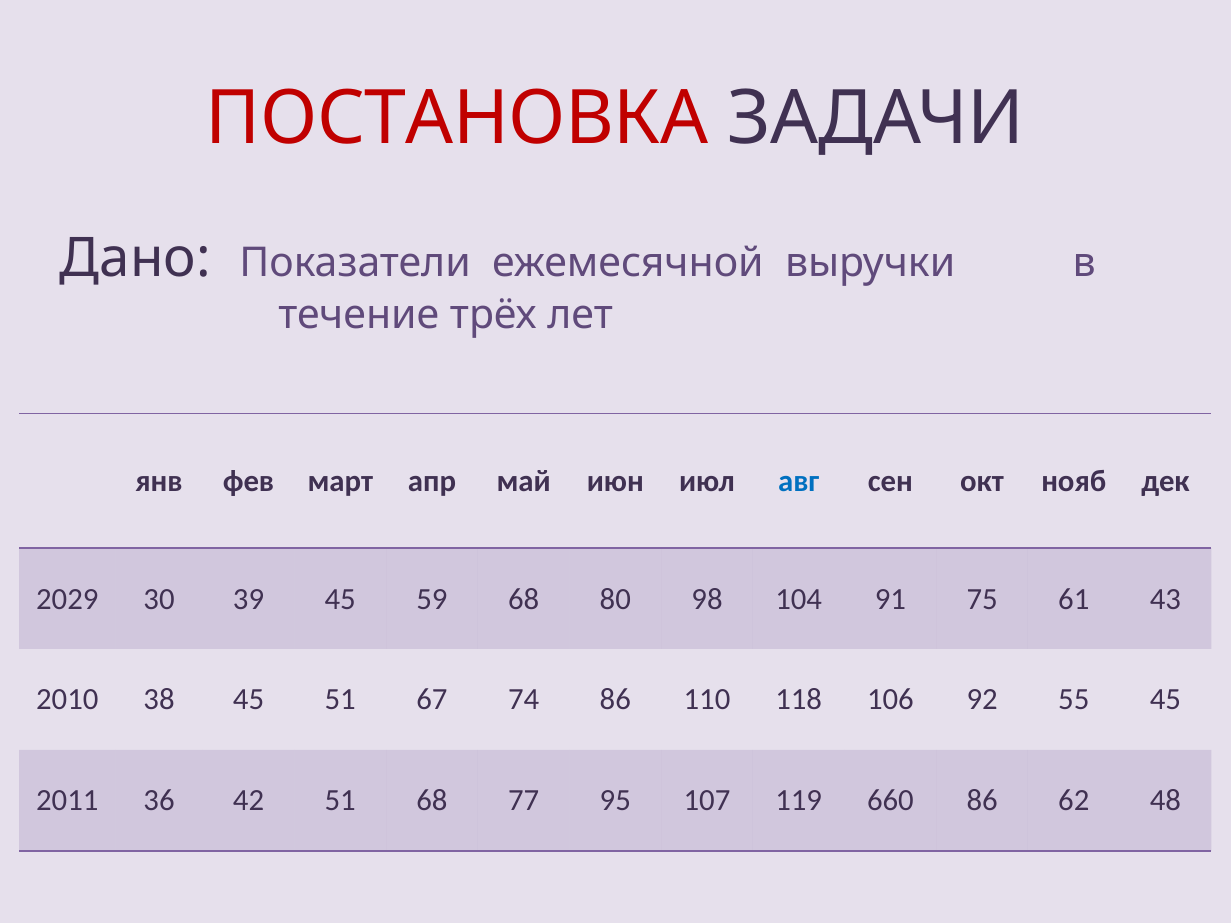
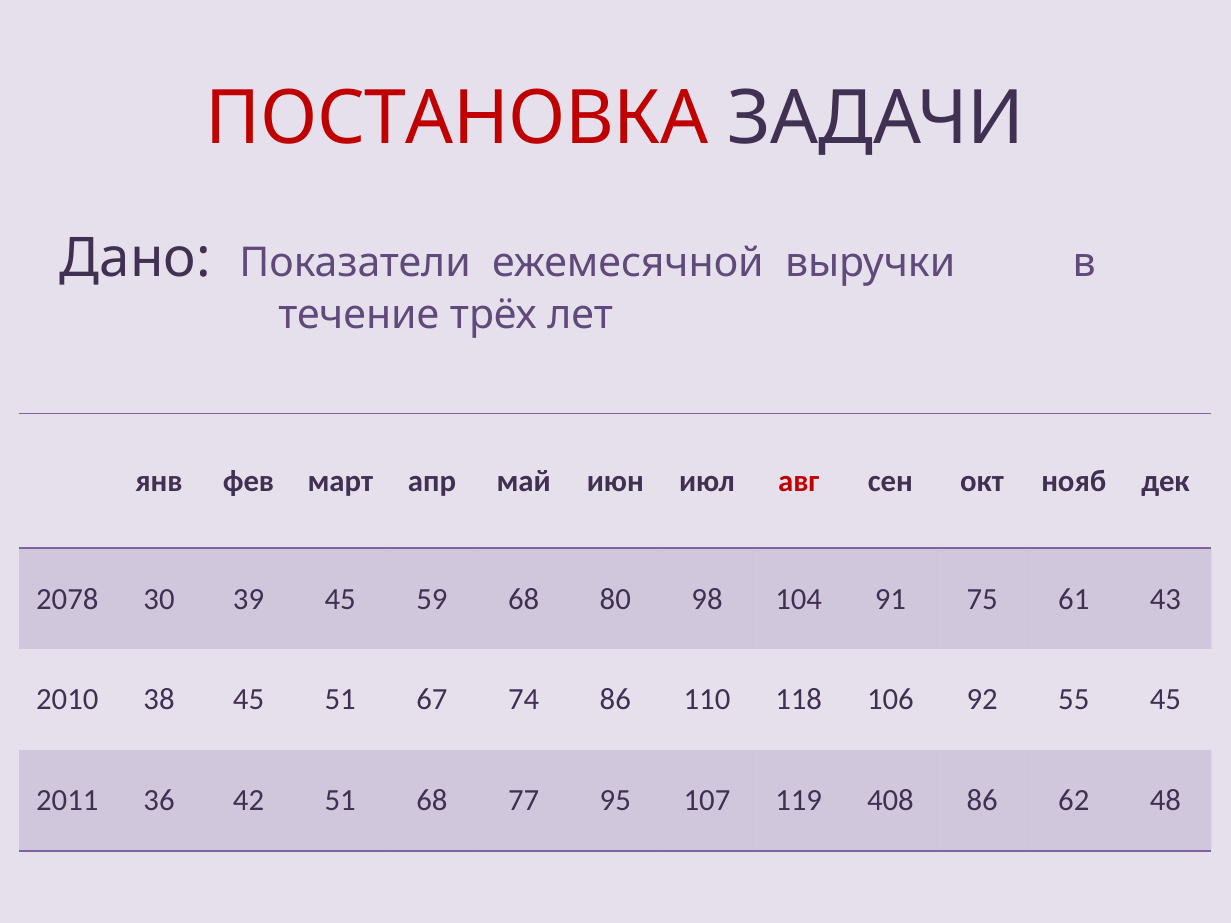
авг colour: blue -> red
2029: 2029 -> 2078
660: 660 -> 408
